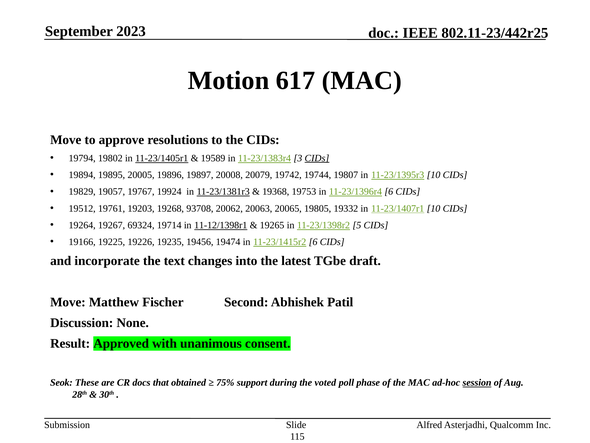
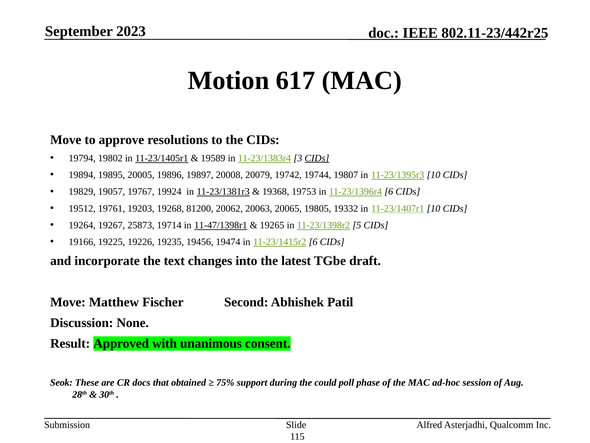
93708: 93708 -> 81200
69324: 69324 -> 25873
11-12/1398r1: 11-12/1398r1 -> 11-47/1398r1
voted: voted -> could
session underline: present -> none
